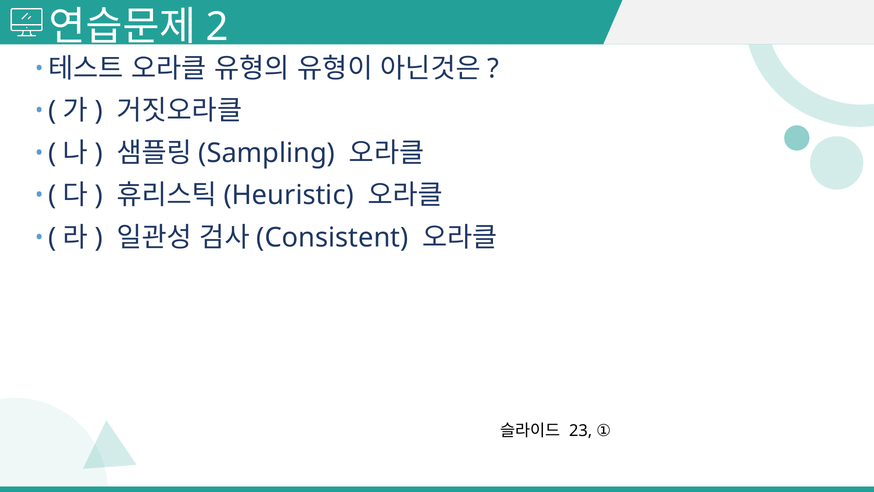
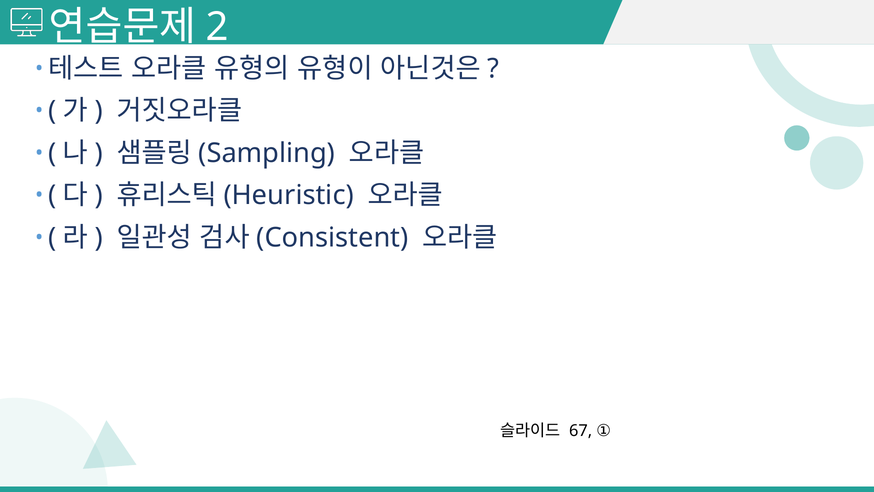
23: 23 -> 67
